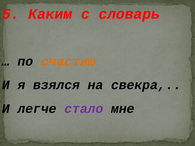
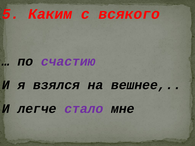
словарь: словарь -> всякого
счастию colour: orange -> purple
свекра: свекра -> вешнее
